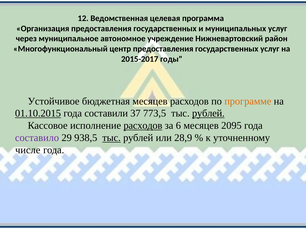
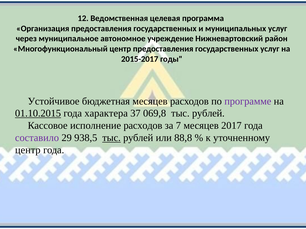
программе colour: orange -> purple
составили: составили -> характера
773,5: 773,5 -> 069,8
рублей at (208, 114) underline: present -> none
расходов at (143, 126) underline: present -> none
6: 6 -> 7
2095: 2095 -> 2017
28,9: 28,9 -> 88,8
числе at (28, 150): числе -> центр
